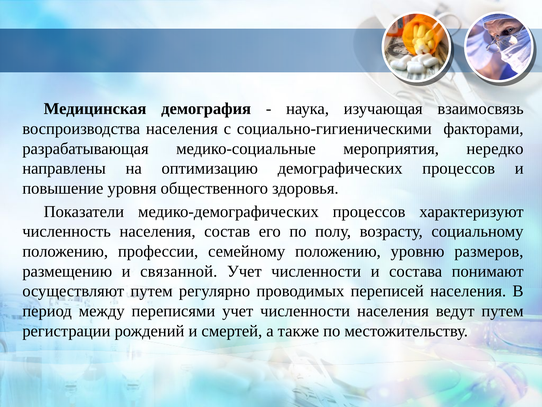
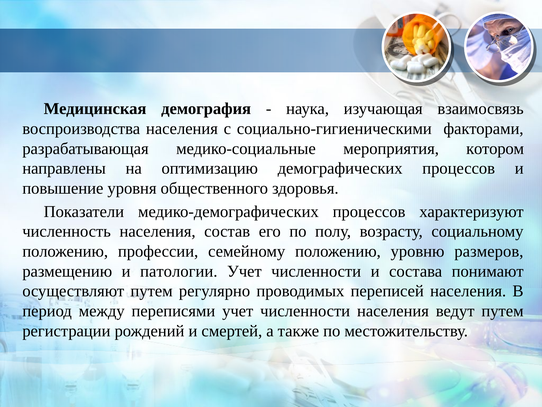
нередко: нередко -> котором
связанной: связанной -> патологии
